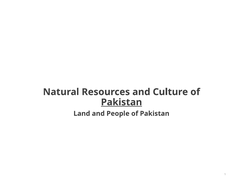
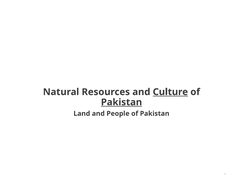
Culture underline: none -> present
